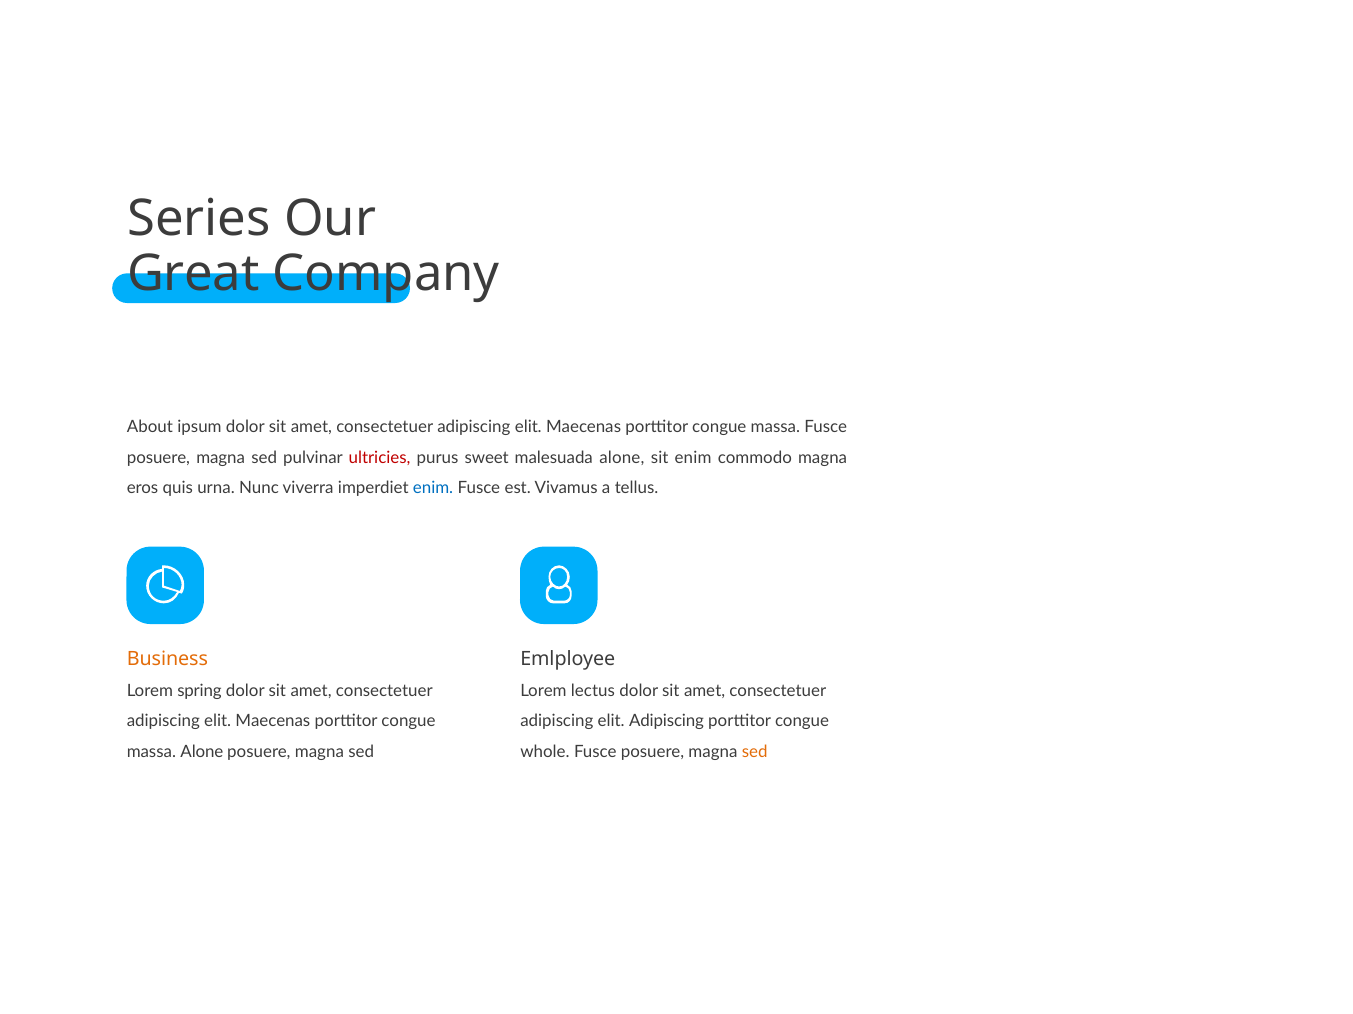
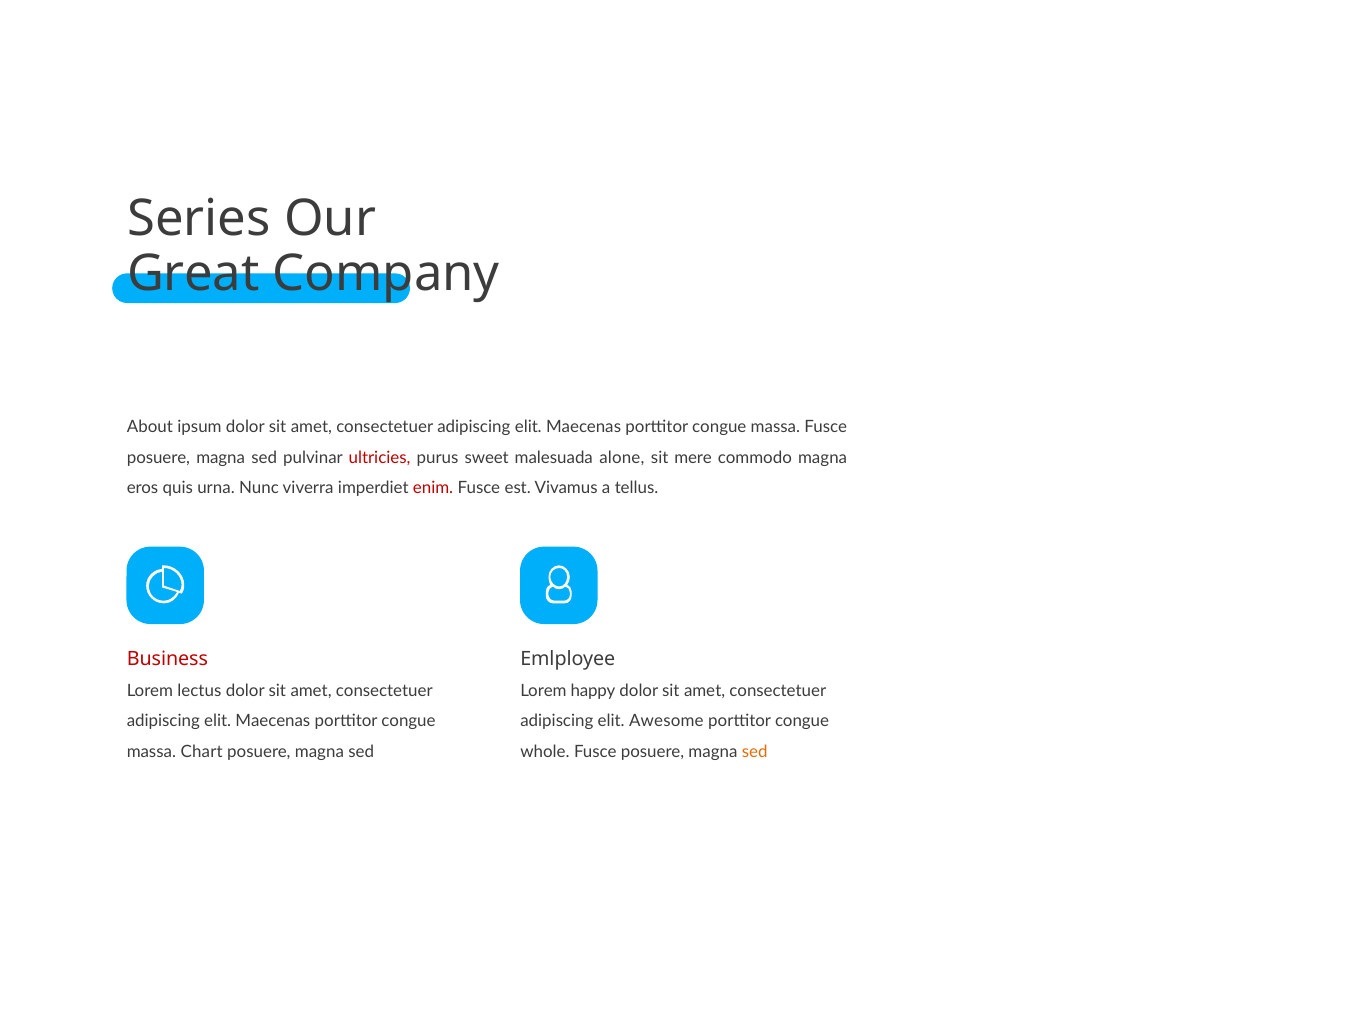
sit enim: enim -> mere
enim at (433, 489) colour: blue -> red
Business colour: orange -> red
spring: spring -> lectus
lectus: lectus -> happy
elit Adipiscing: Adipiscing -> Awesome
massa Alone: Alone -> Chart
